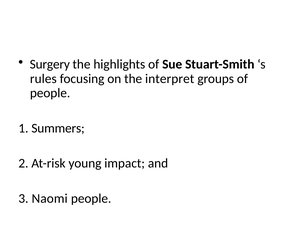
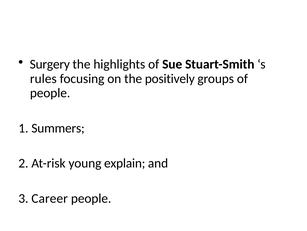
interpret: interpret -> positively
impact: impact -> explain
Naomi: Naomi -> Career
